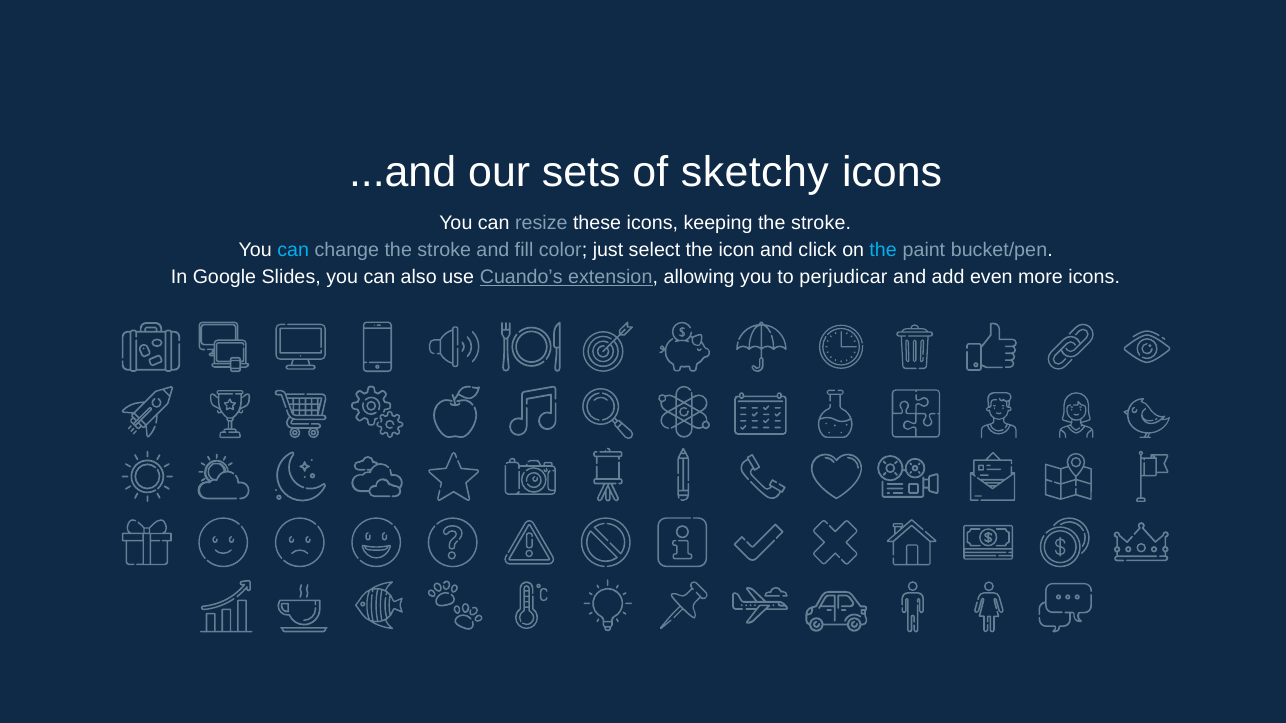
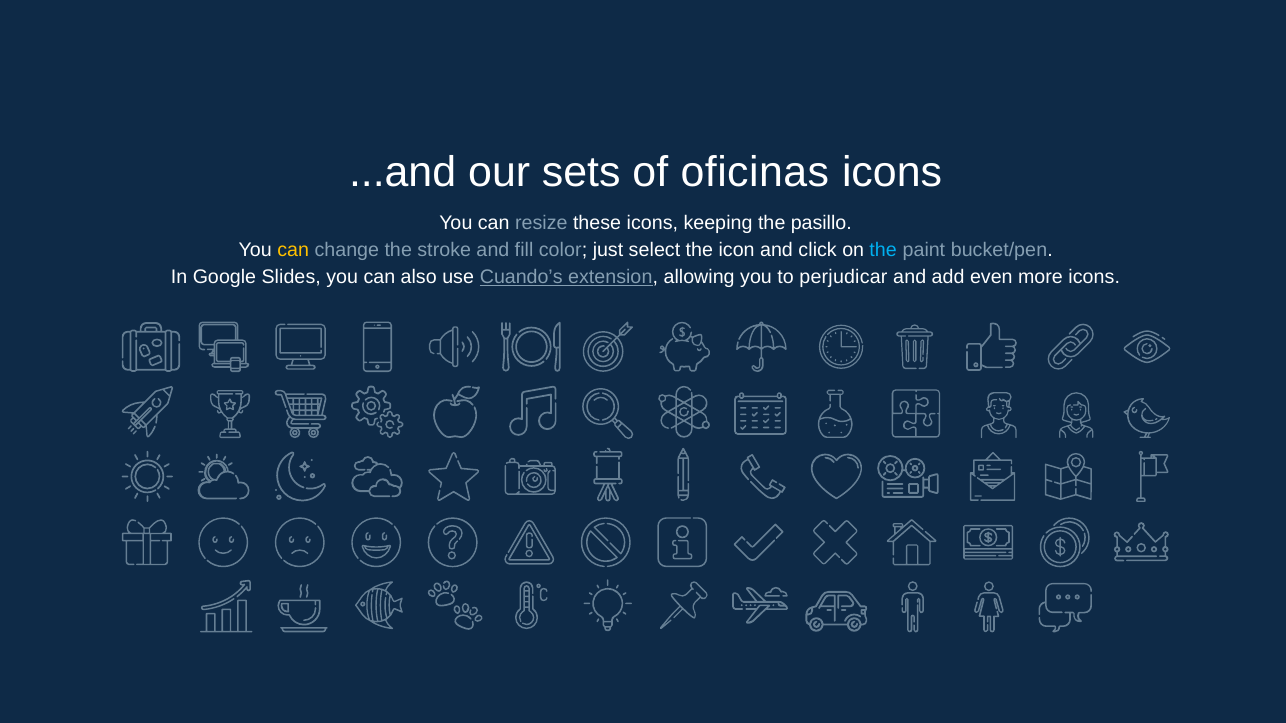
sketchy: sketchy -> oficinas
keeping the stroke: stroke -> pasillo
can at (293, 250) colour: light blue -> yellow
